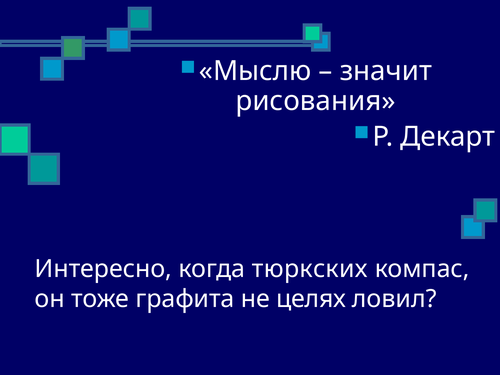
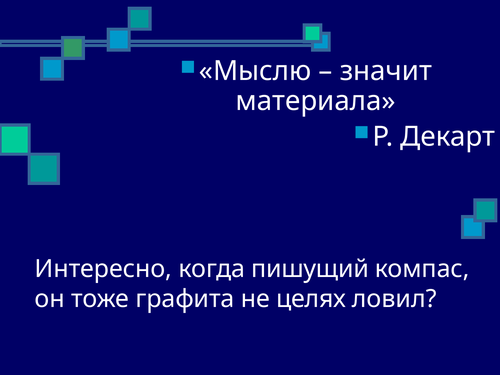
рисования: рисования -> материала
тюркских: тюркских -> пишущий
